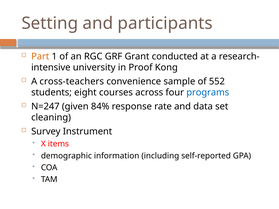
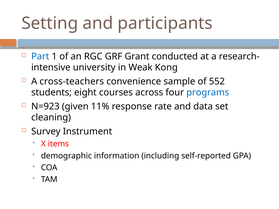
Part colour: orange -> blue
Proof: Proof -> Weak
N=247: N=247 -> N=923
84%: 84% -> 11%
